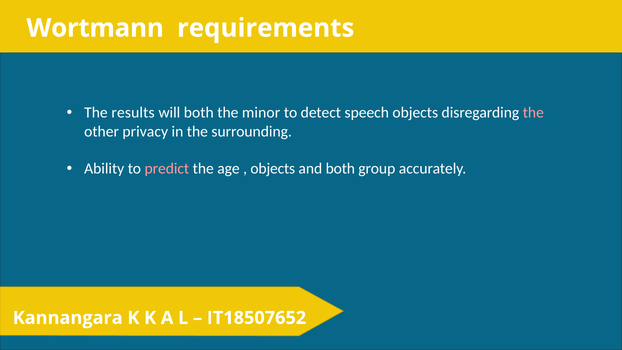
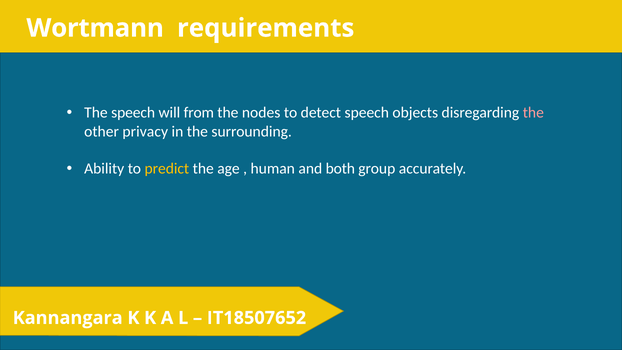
The results: results -> speech
will both: both -> from
minor: minor -> nodes
predict colour: pink -> yellow
objects at (273, 169): objects -> human
